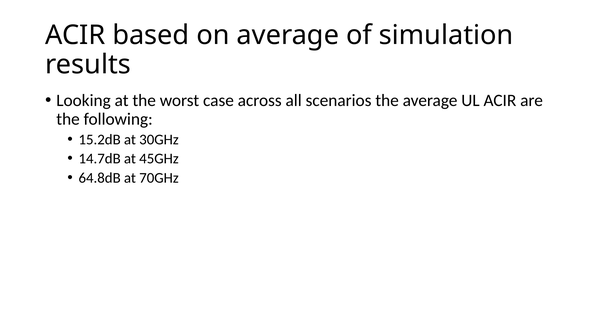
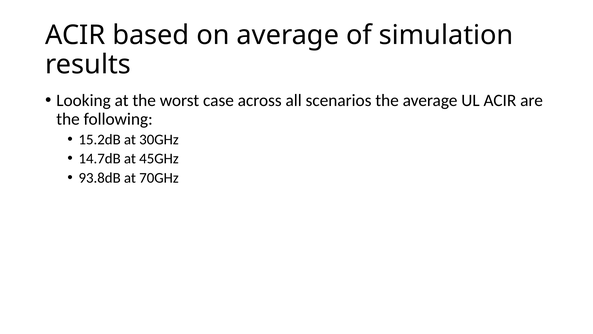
64.8dB: 64.8dB -> 93.8dB
